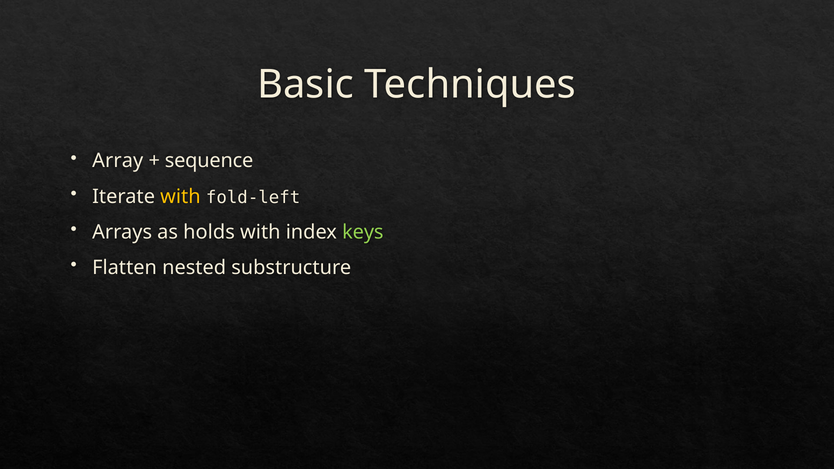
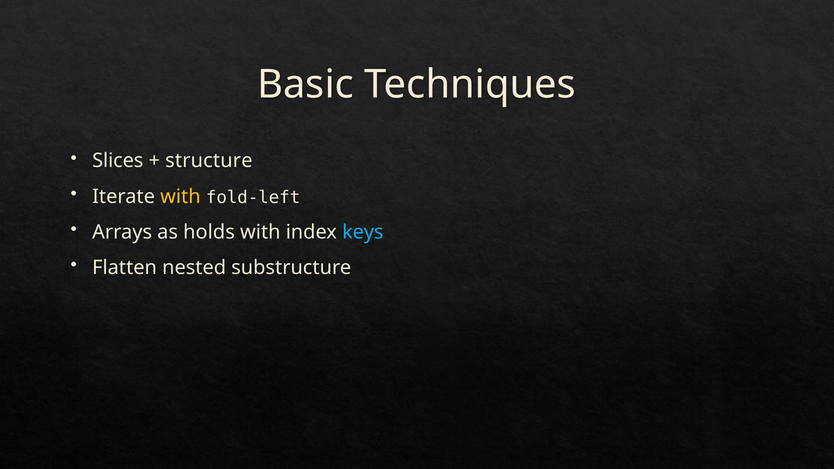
Array: Array -> Slices
sequence: sequence -> structure
keys colour: light green -> light blue
